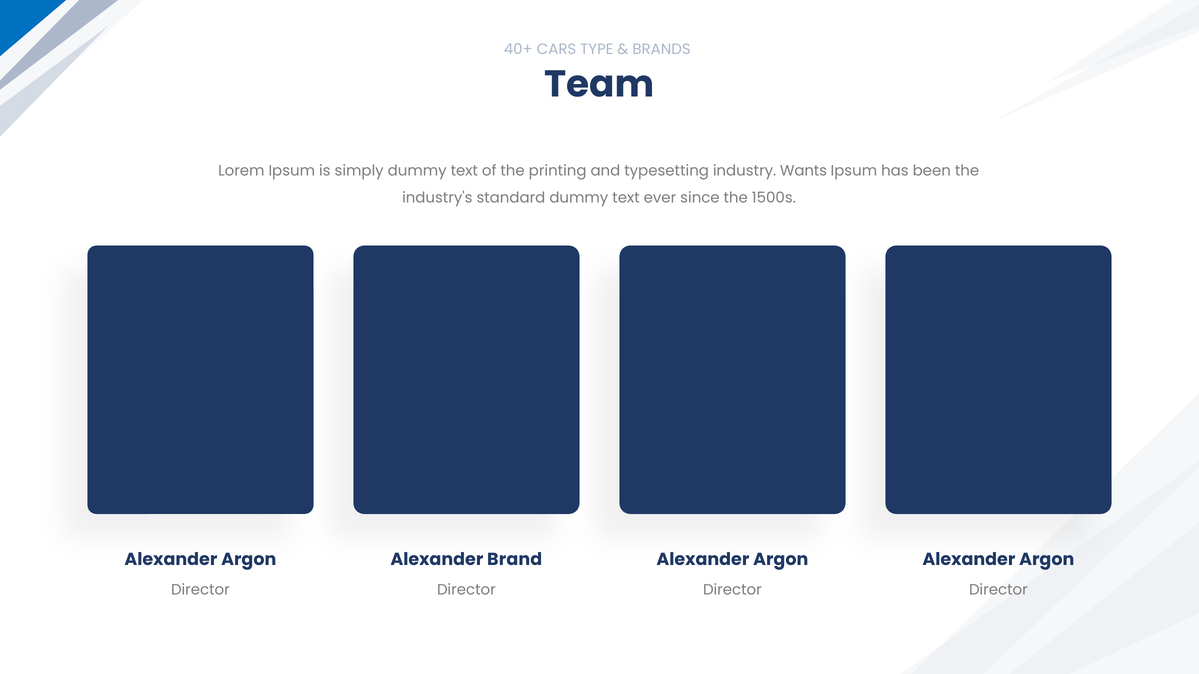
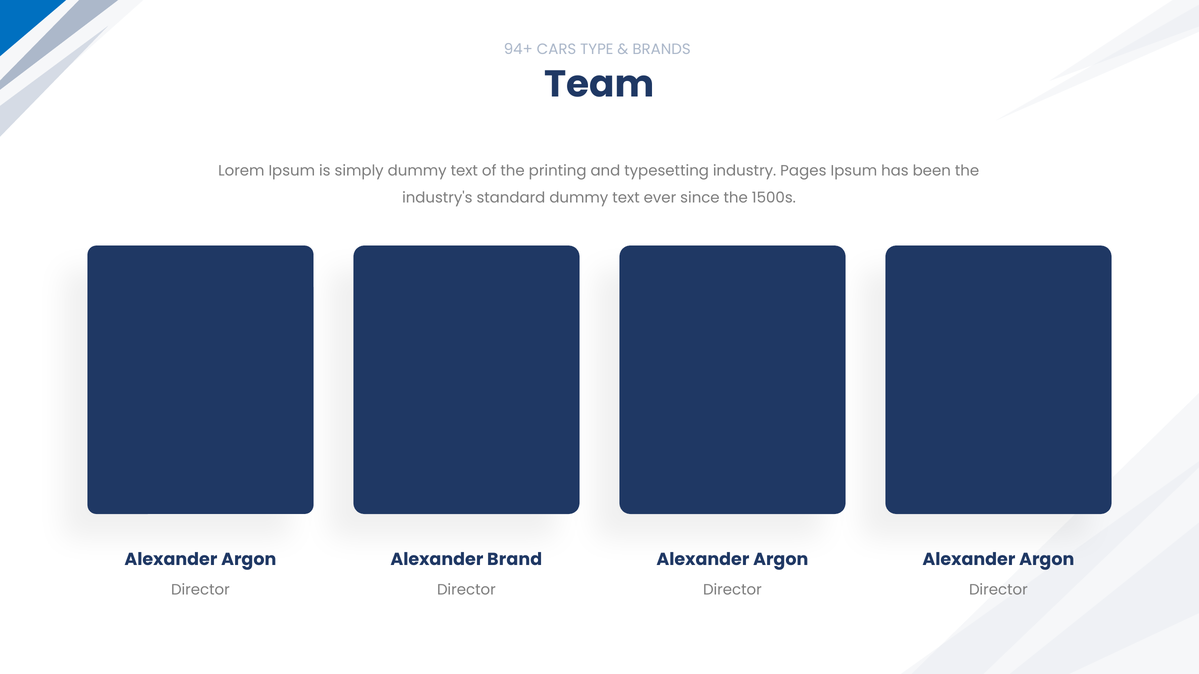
40+: 40+ -> 94+
Wants: Wants -> Pages
